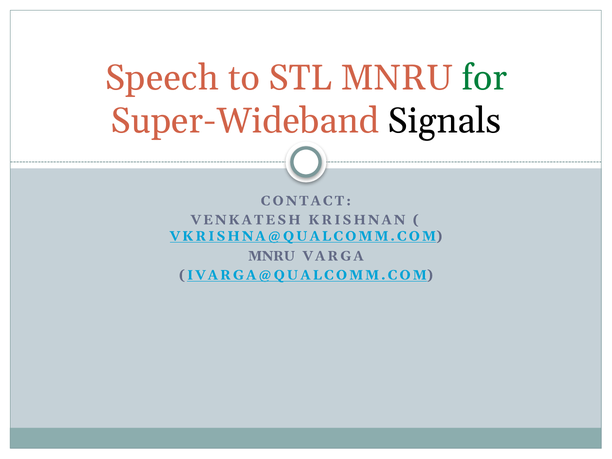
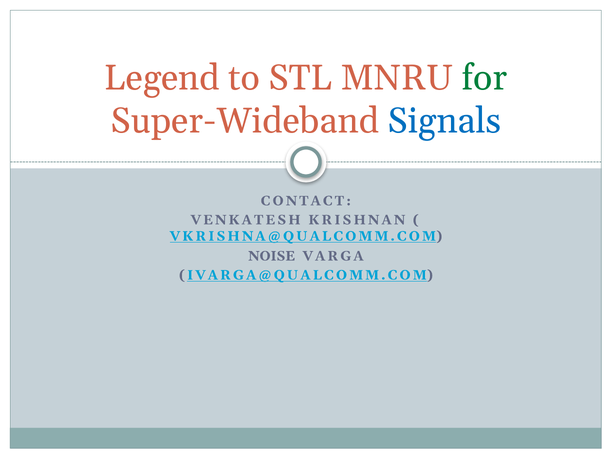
Speech: Speech -> Legend
Signals colour: black -> blue
MNRU at (272, 256): MNRU -> NOISE
